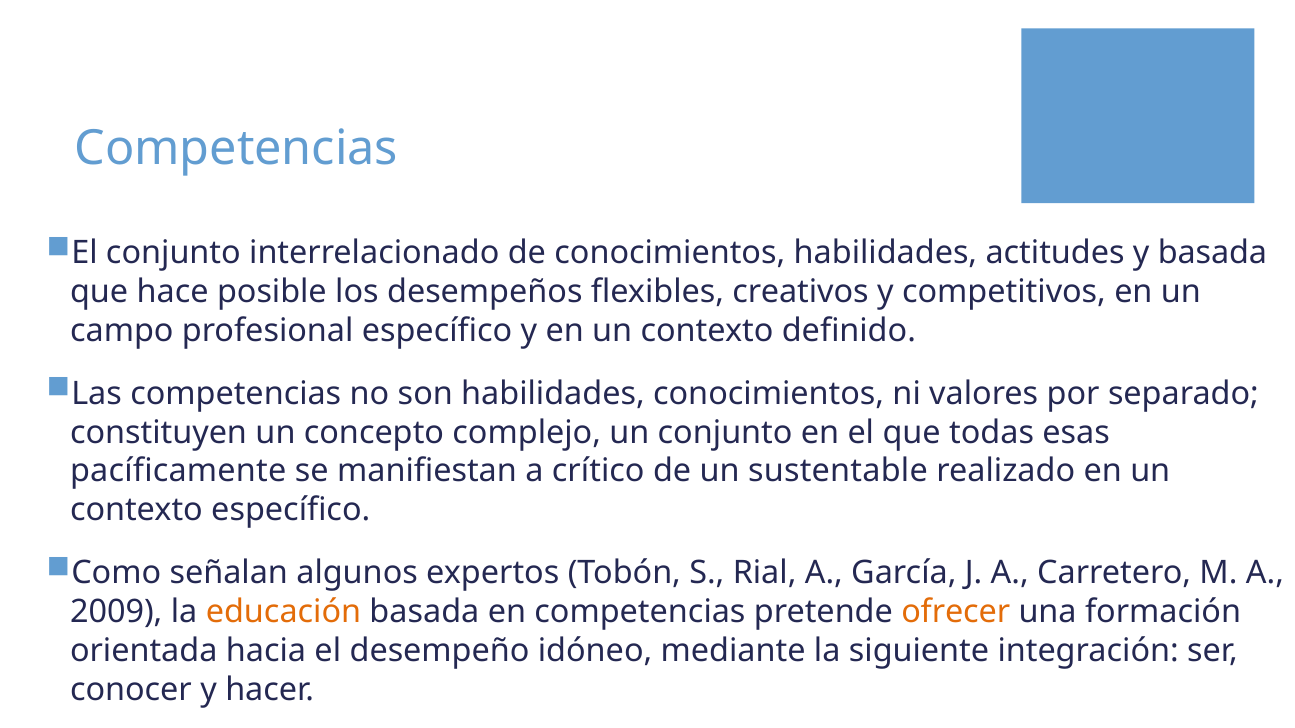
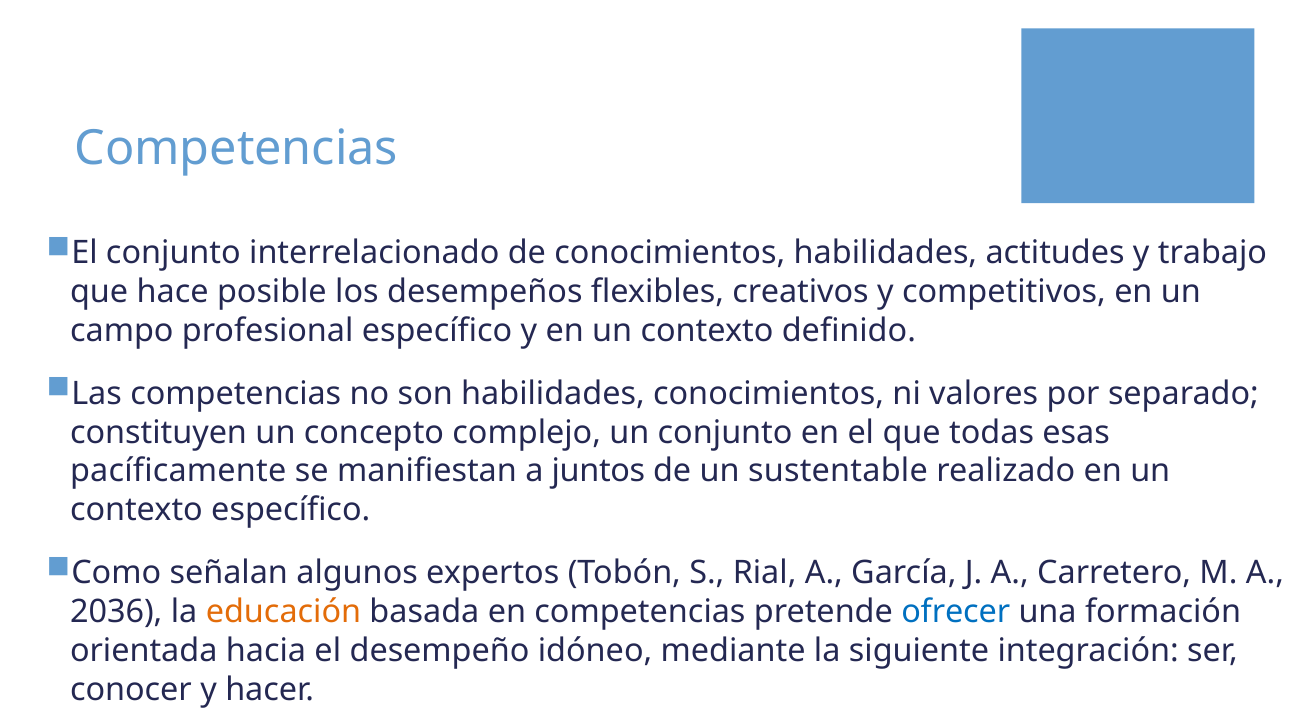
y basada: basada -> trabajo
crítico: crítico -> juntos
2009: 2009 -> 2036
ofrecer colour: orange -> blue
